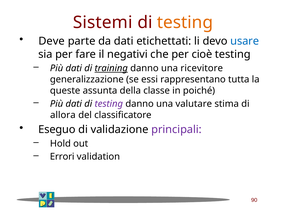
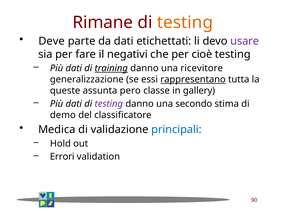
Sistemi: Sistemi -> Rimane
usare colour: blue -> purple
rappresentano underline: none -> present
della: della -> pero
poiché: poiché -> gallery
valutare: valutare -> secondo
allora: allora -> demo
Eseguo: Eseguo -> Medica
principali colour: purple -> blue
